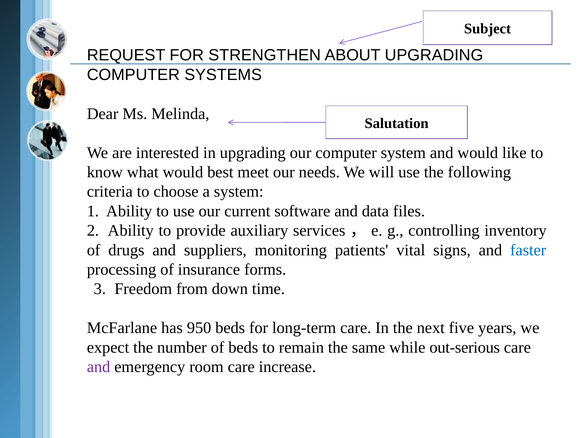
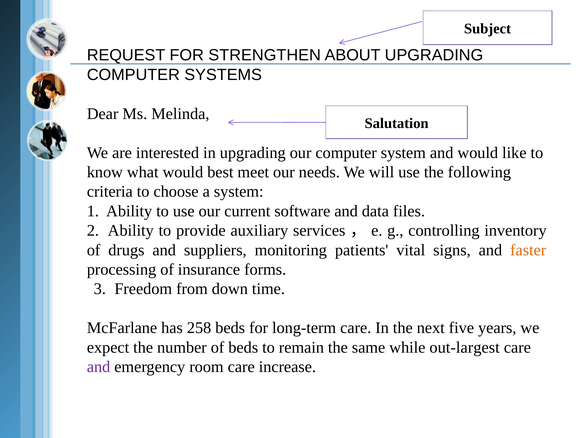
faster colour: blue -> orange
950: 950 -> 258
out-serious: out-serious -> out-largest
